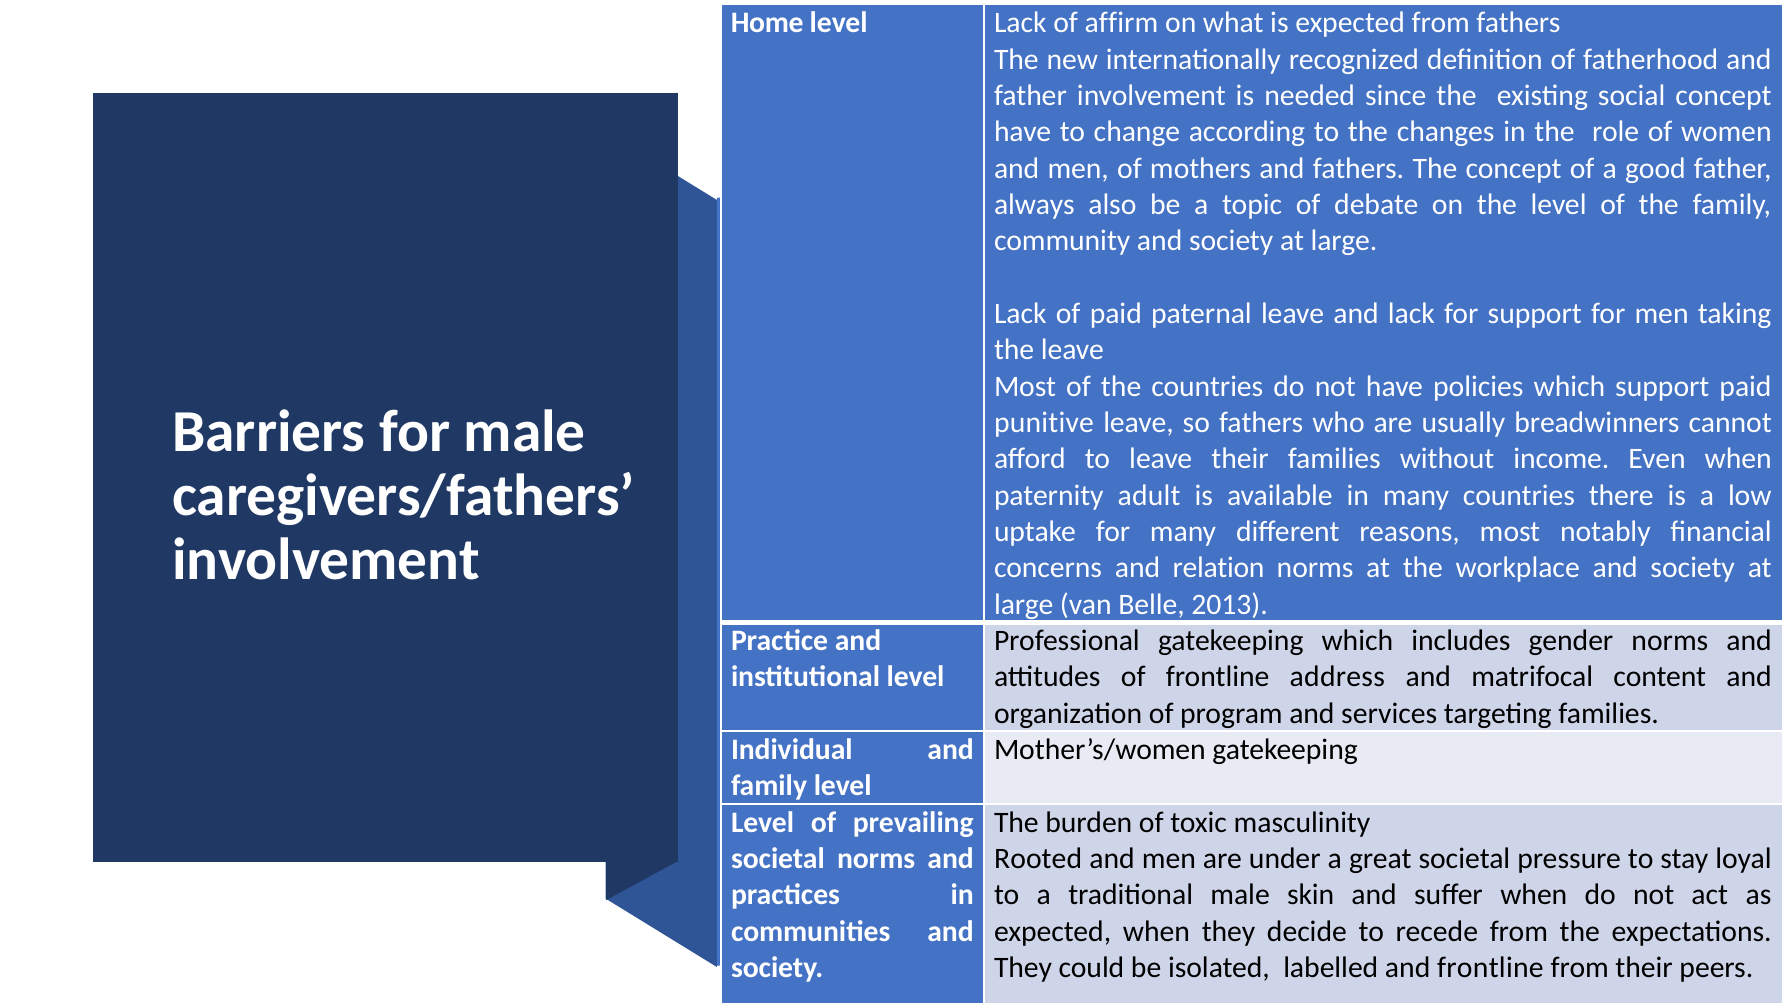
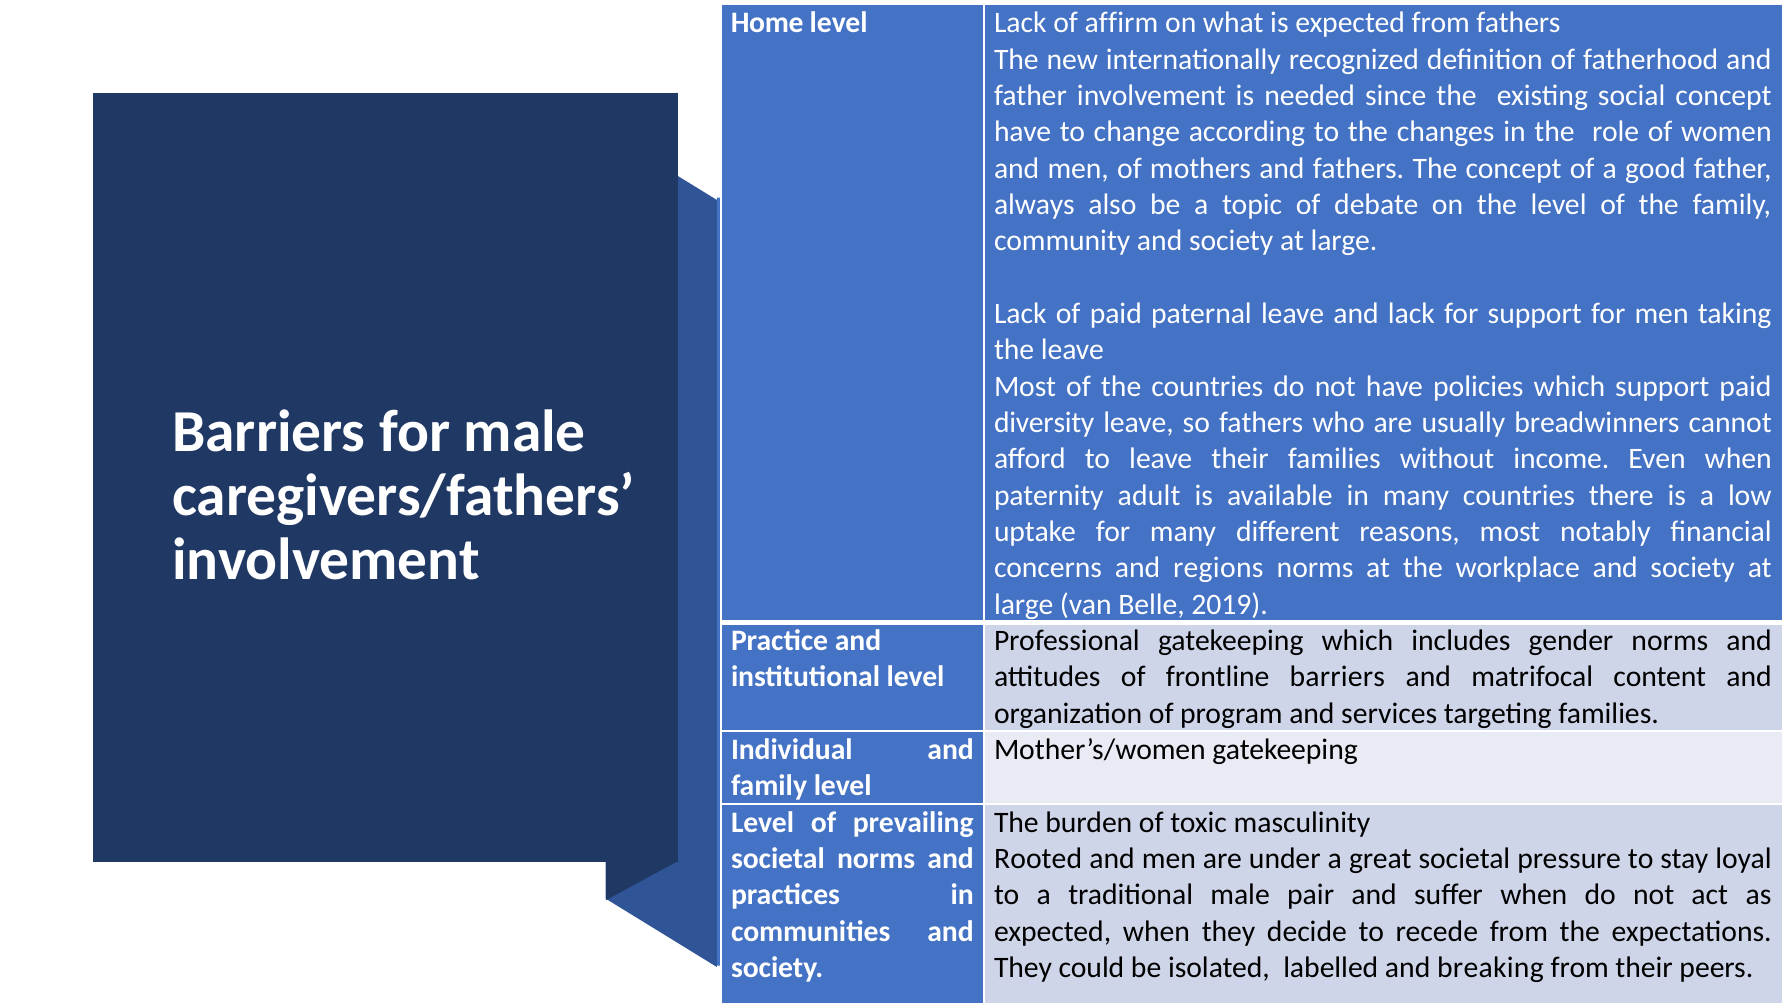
punitive: punitive -> diversity
relation: relation -> regions
2013: 2013 -> 2019
frontline address: address -> barriers
skin: skin -> pair
and frontline: frontline -> breaking
